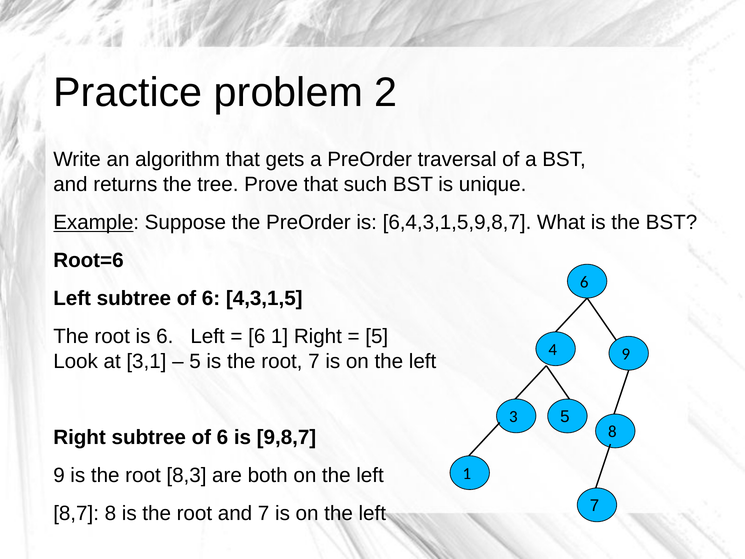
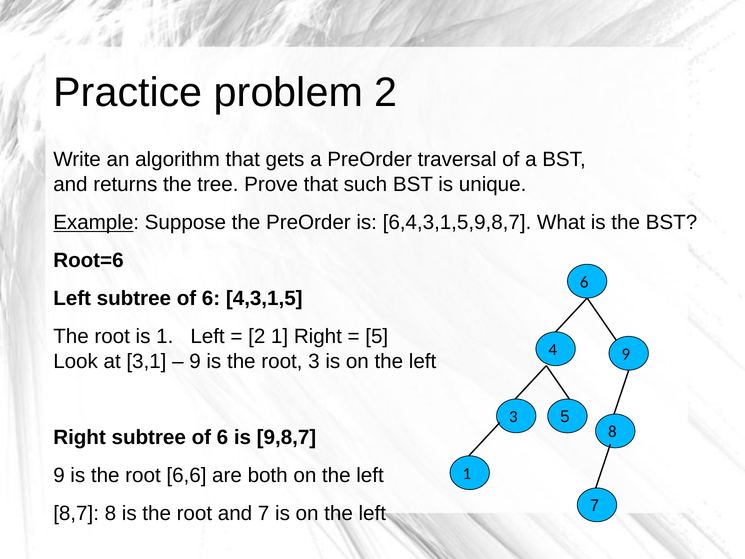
is 6: 6 -> 1
6 at (257, 336): 6 -> 2
5 at (195, 361): 5 -> 9
root 7: 7 -> 3
8,3: 8,3 -> 6,6
